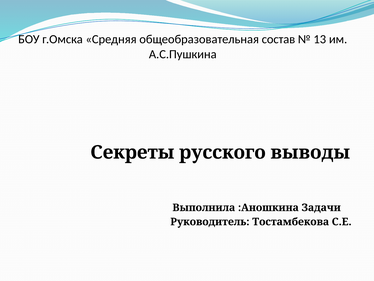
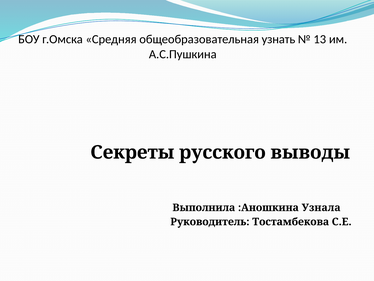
состав: состав -> узнать
Задачи: Задачи -> Узнала
